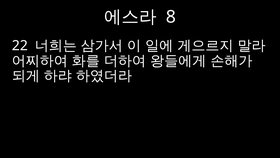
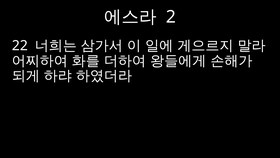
8: 8 -> 2
